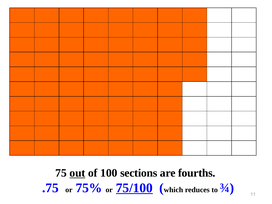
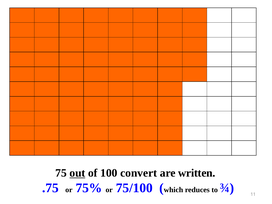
sections: sections -> convert
fourths: fourths -> written
75/100 underline: present -> none
